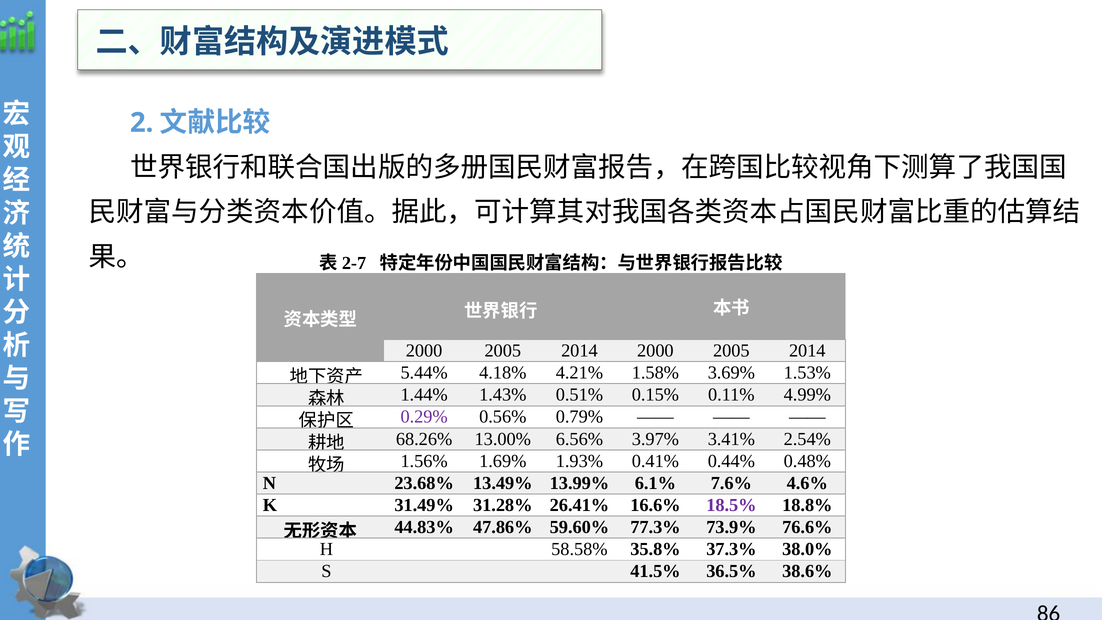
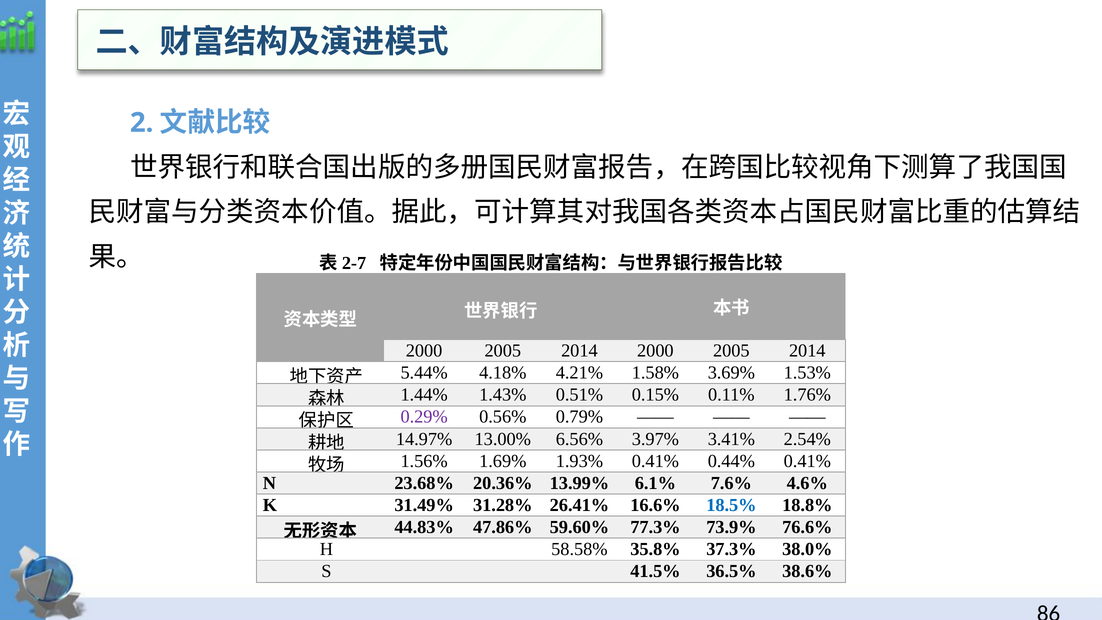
4.99%: 4.99% -> 1.76%
68.26%: 68.26% -> 14.97%
0.44% 0.48%: 0.48% -> 0.41%
13.49%: 13.49% -> 20.36%
18.5% colour: purple -> blue
